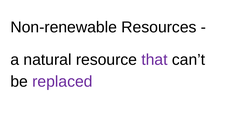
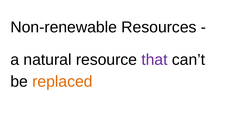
replaced colour: purple -> orange
